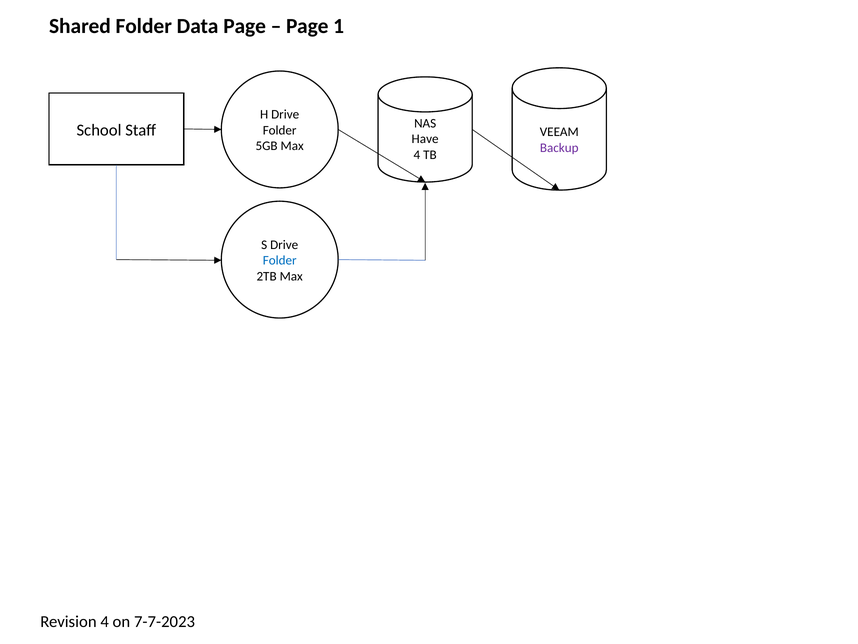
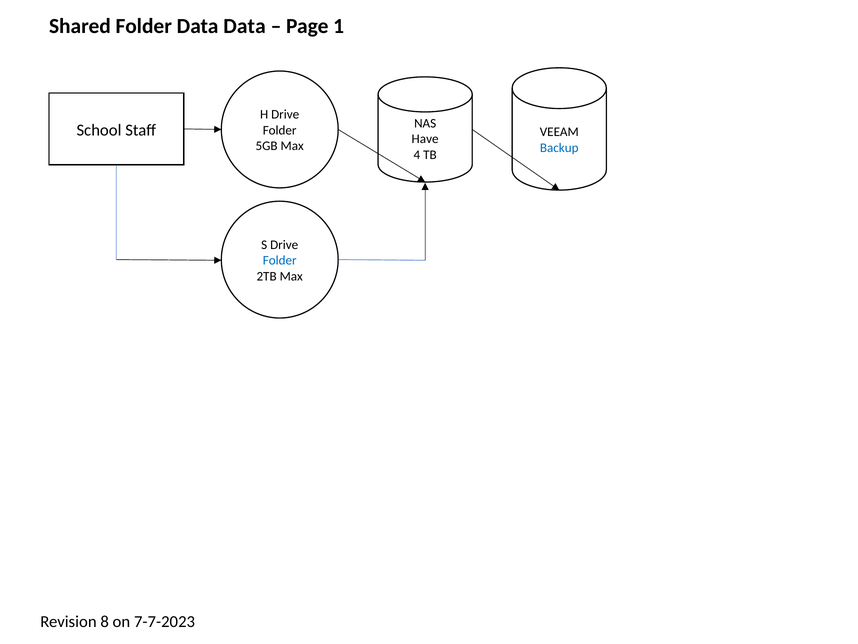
Data Page: Page -> Data
Backup colour: purple -> blue
Revision 4: 4 -> 8
